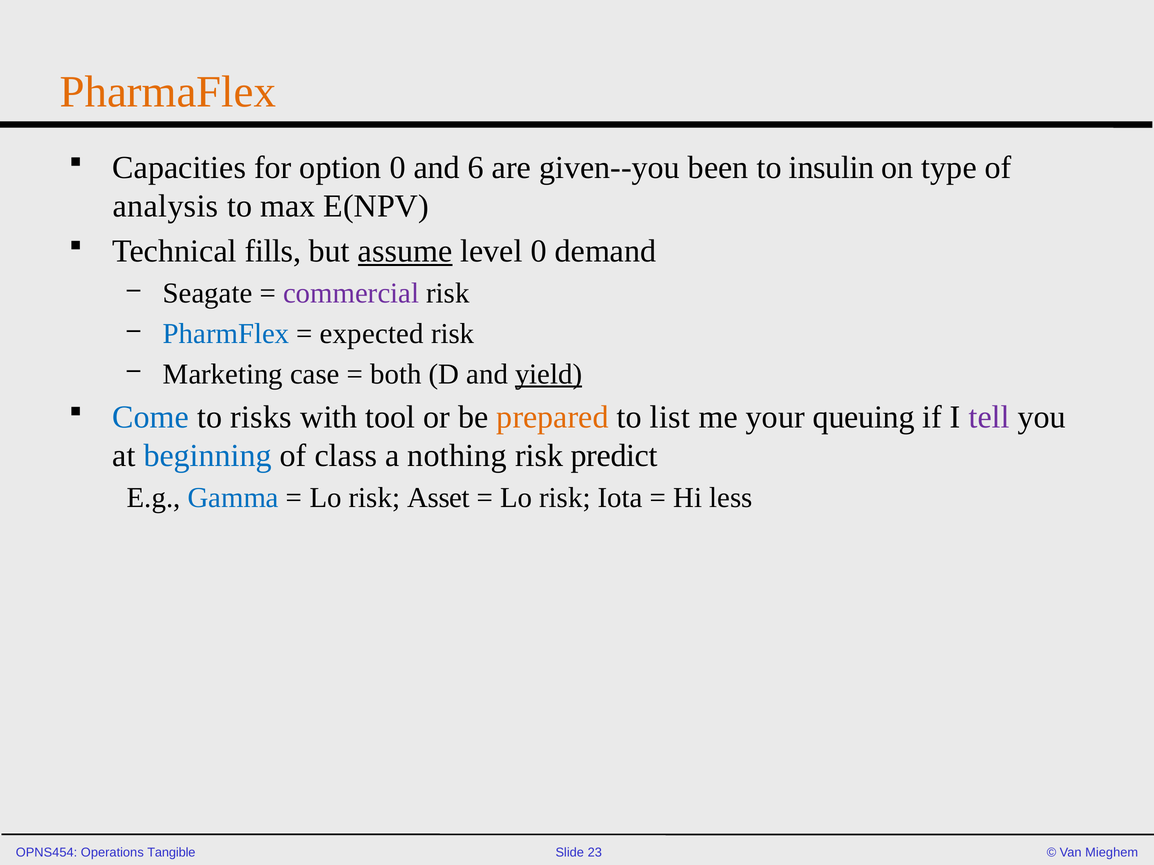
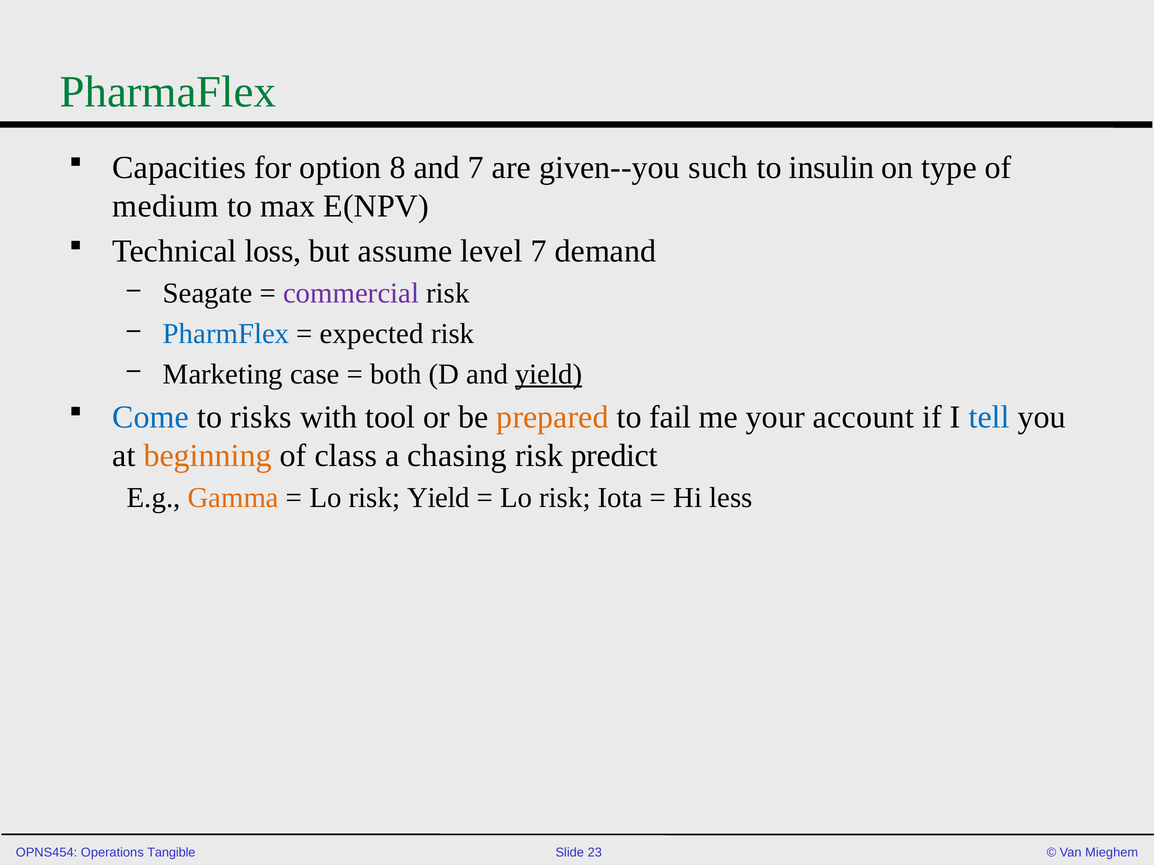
PharmaFlex colour: orange -> green
option 0: 0 -> 8
and 6: 6 -> 7
been: been -> such
analysis: analysis -> medium
fills: fills -> loss
assume underline: present -> none
level 0: 0 -> 7
list: list -> fail
queuing: queuing -> account
tell colour: purple -> blue
beginning colour: blue -> orange
nothing: nothing -> chasing
Gamma colour: blue -> orange
risk Asset: Asset -> Yield
